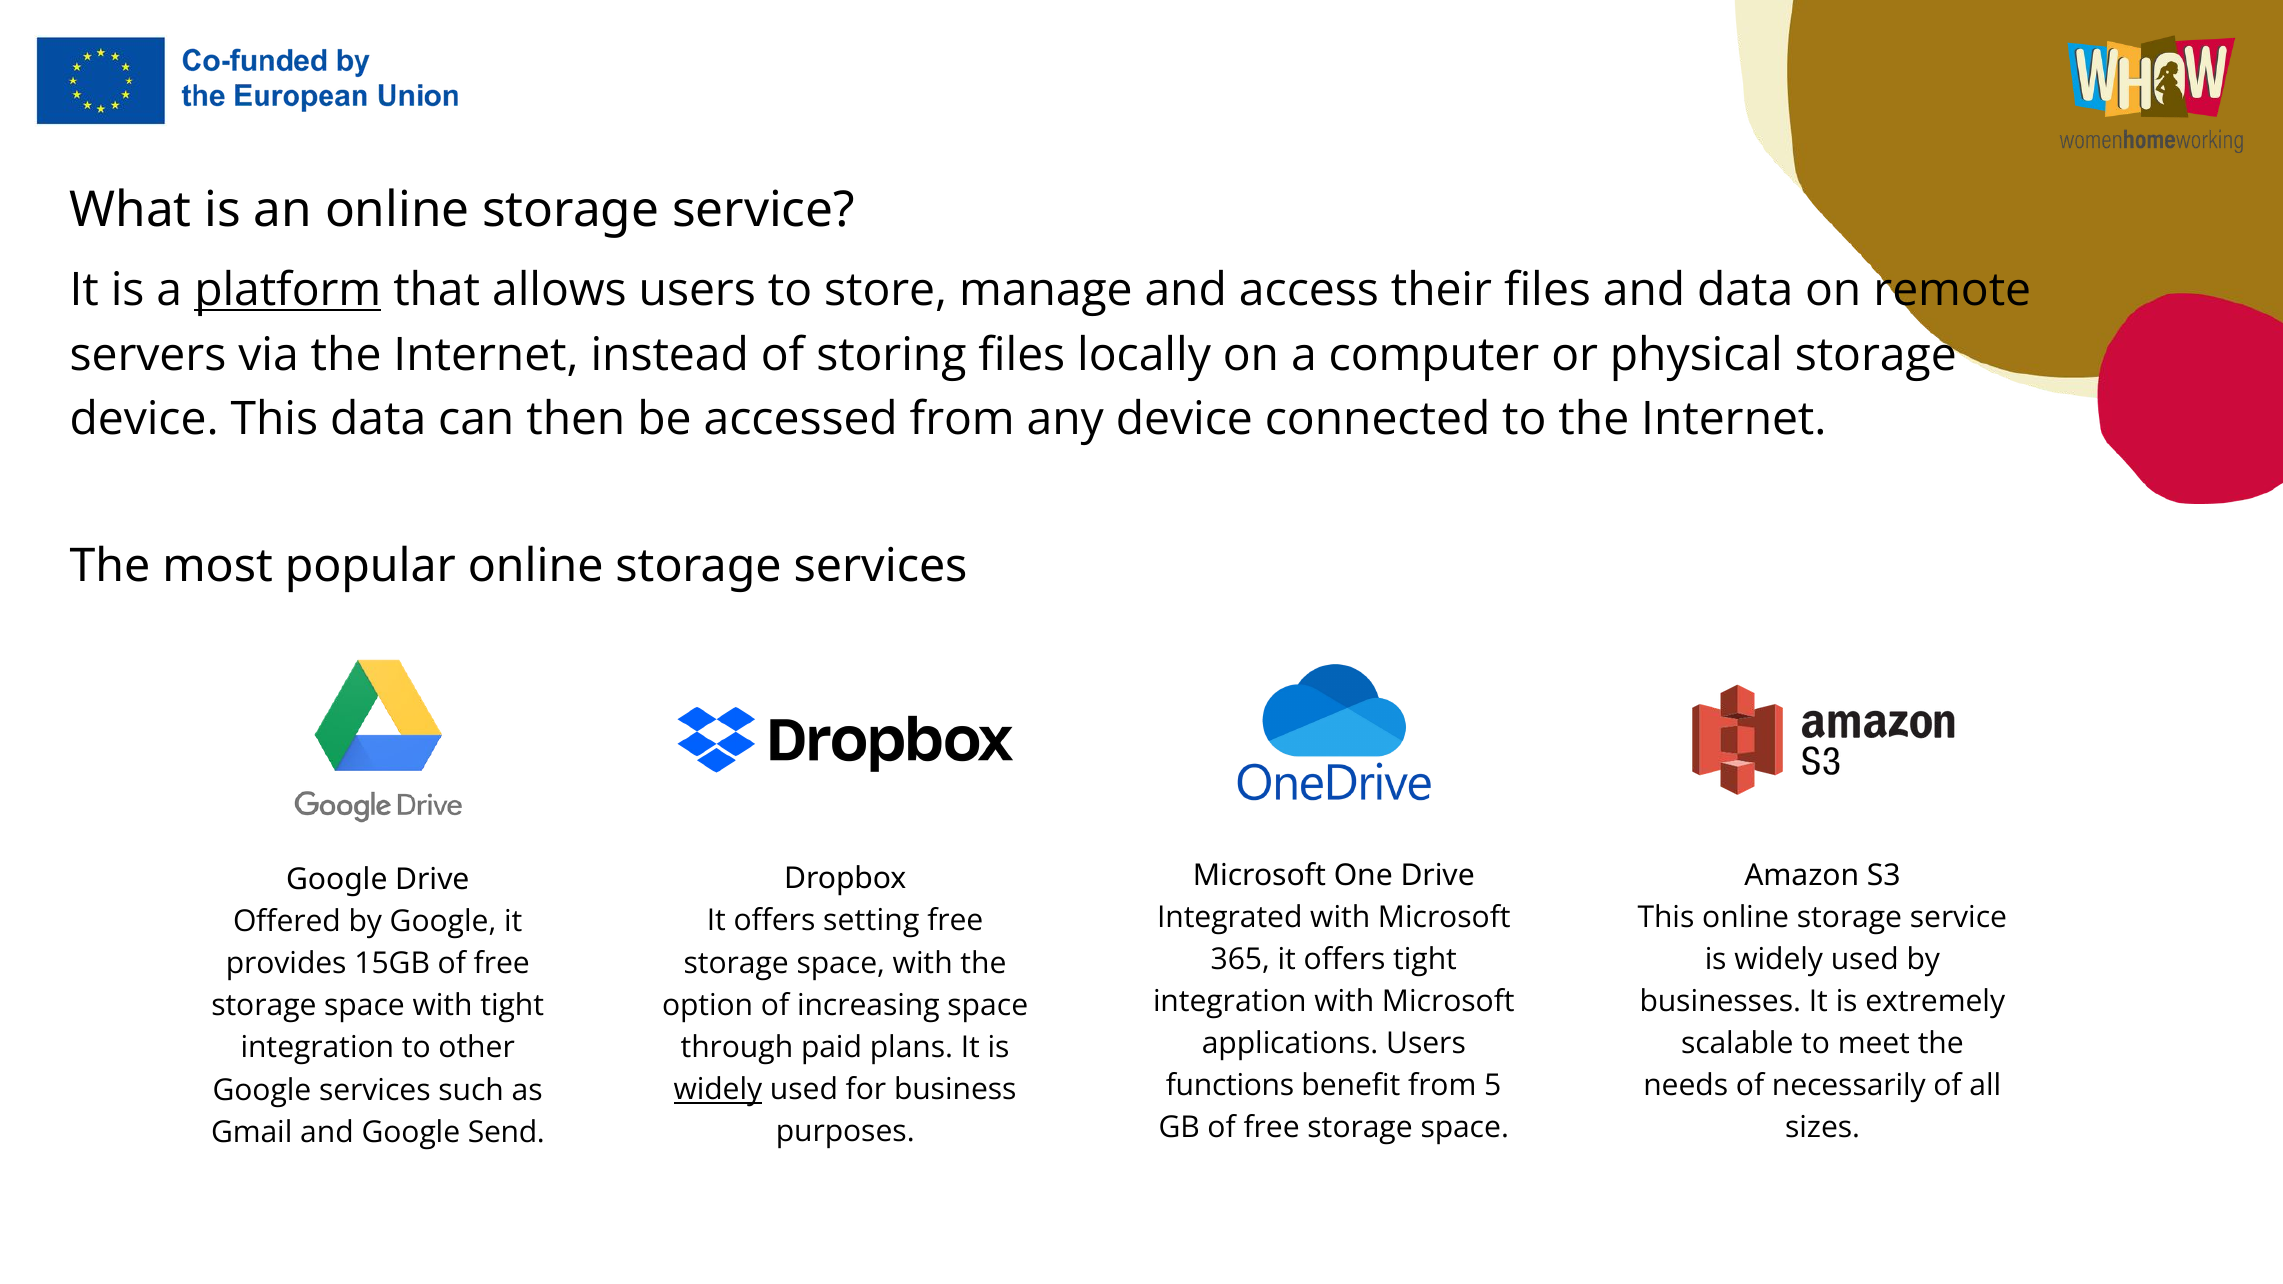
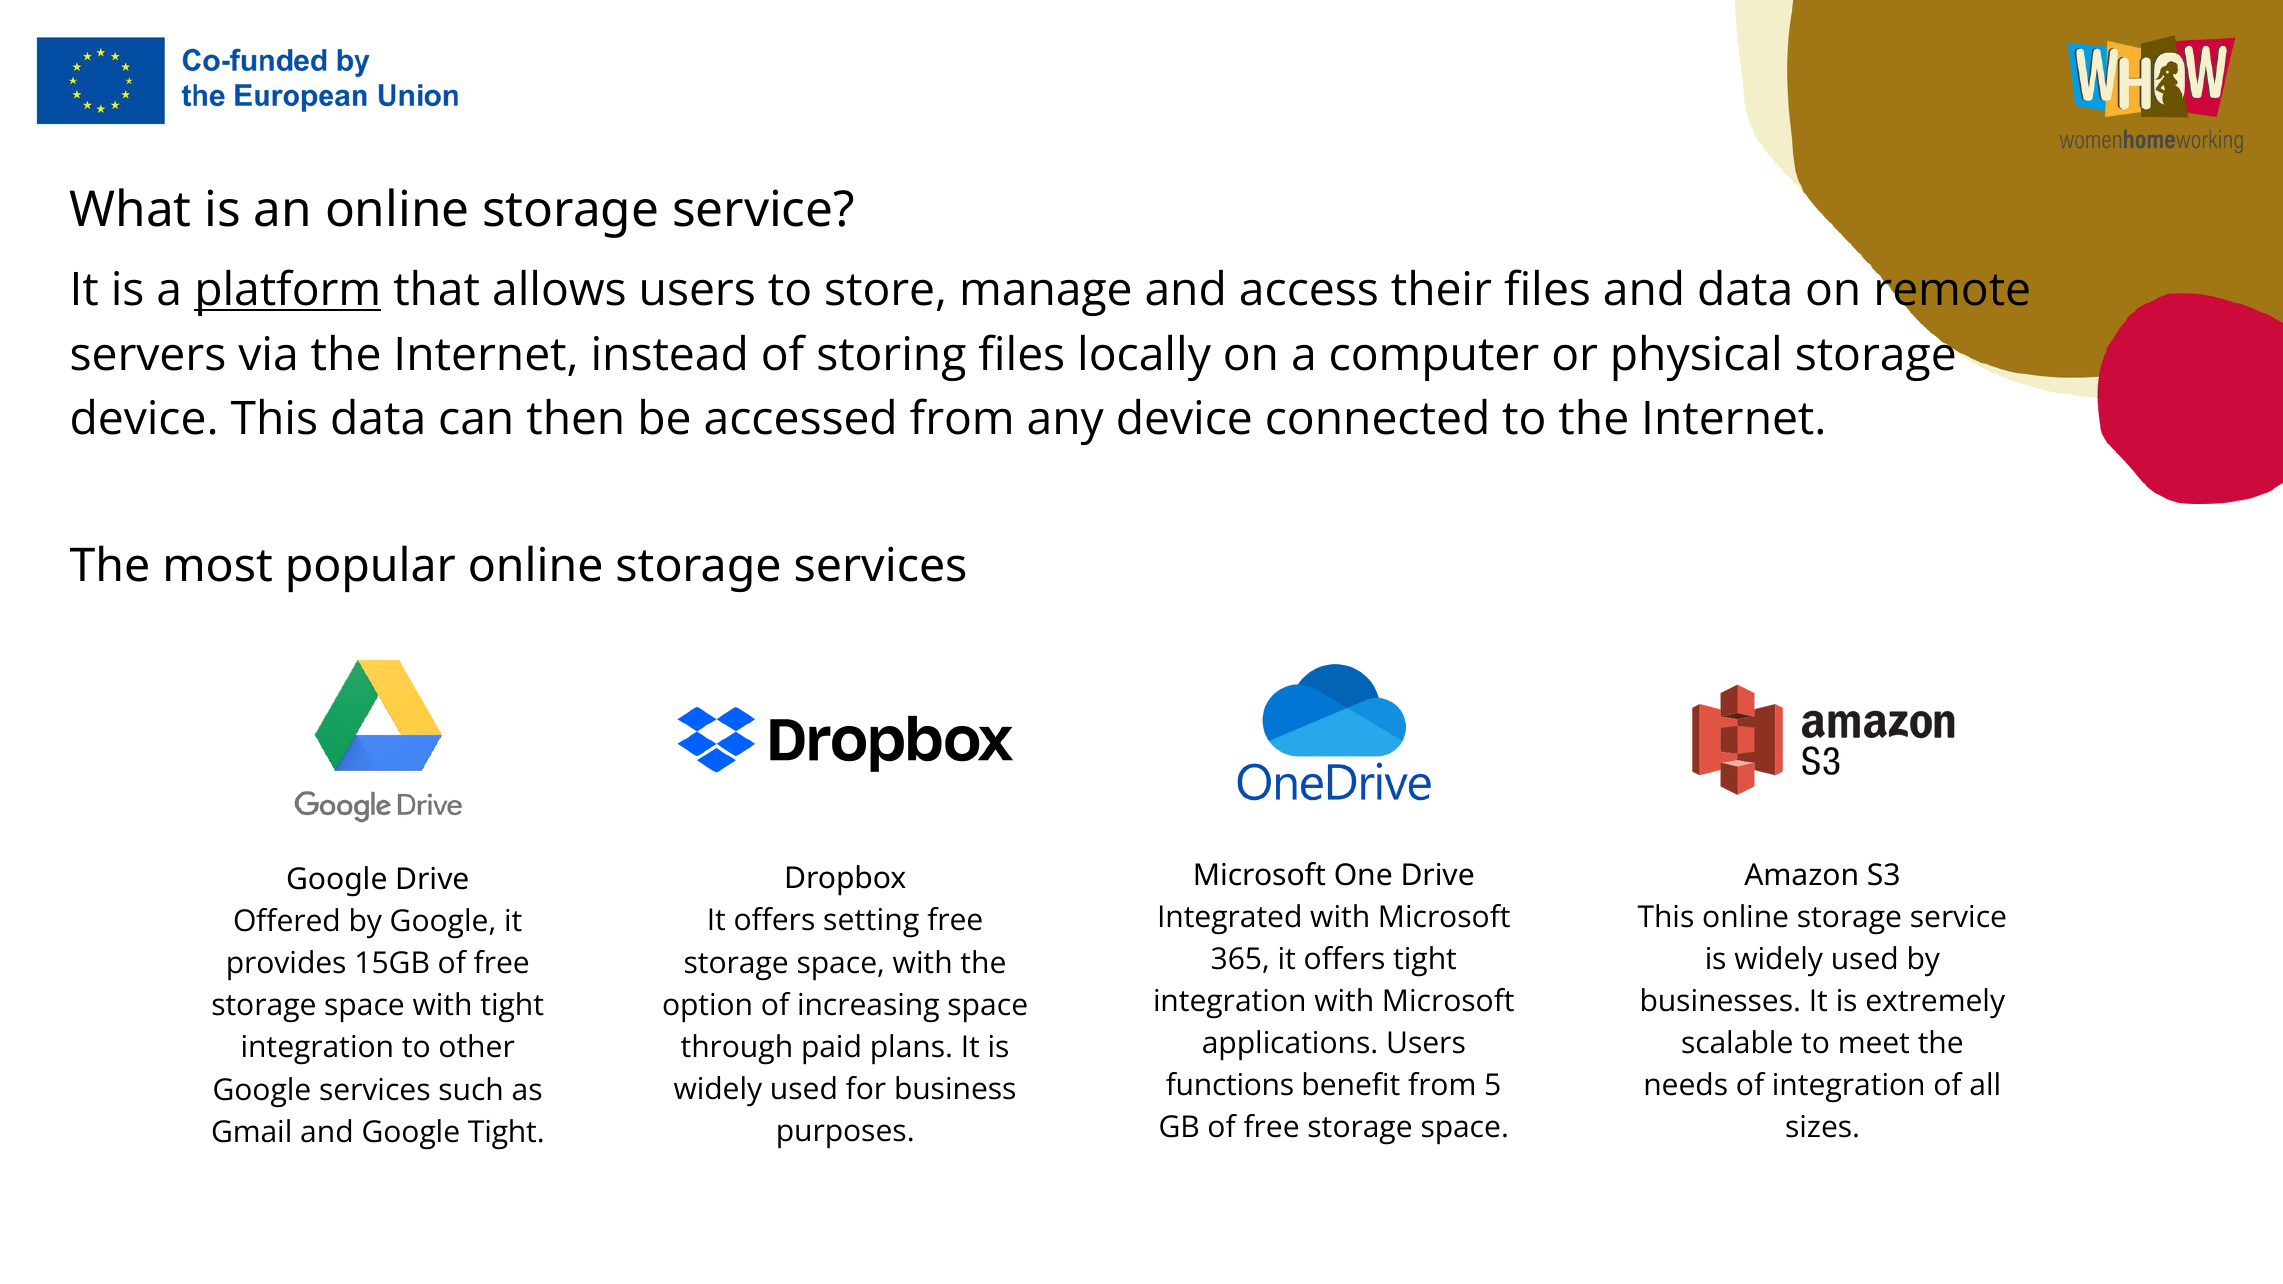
of necessarily: necessarily -> integration
widely at (718, 1090) underline: present -> none
Google Send: Send -> Tight
